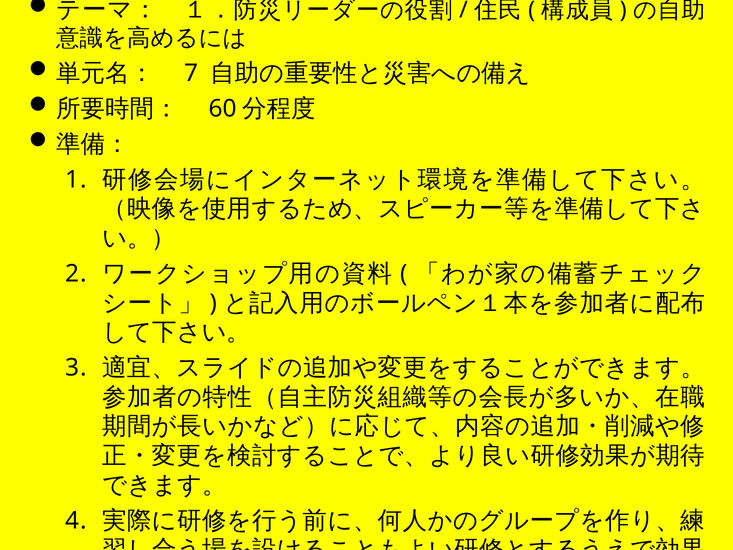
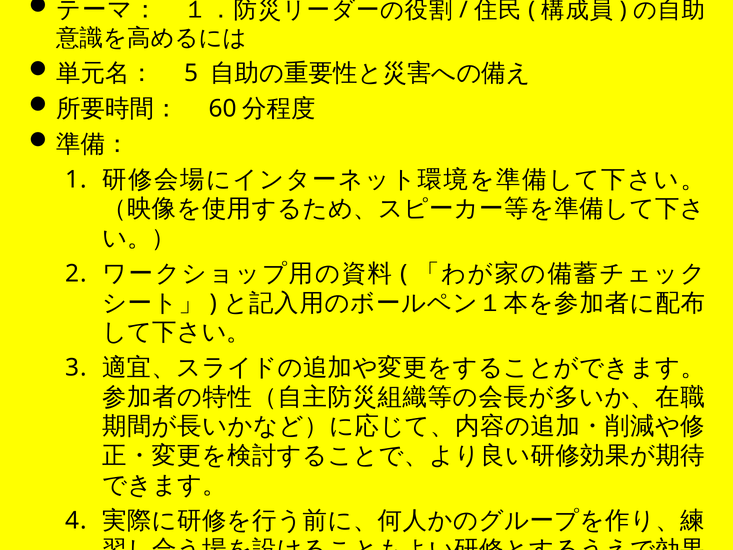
7: 7 -> 5
